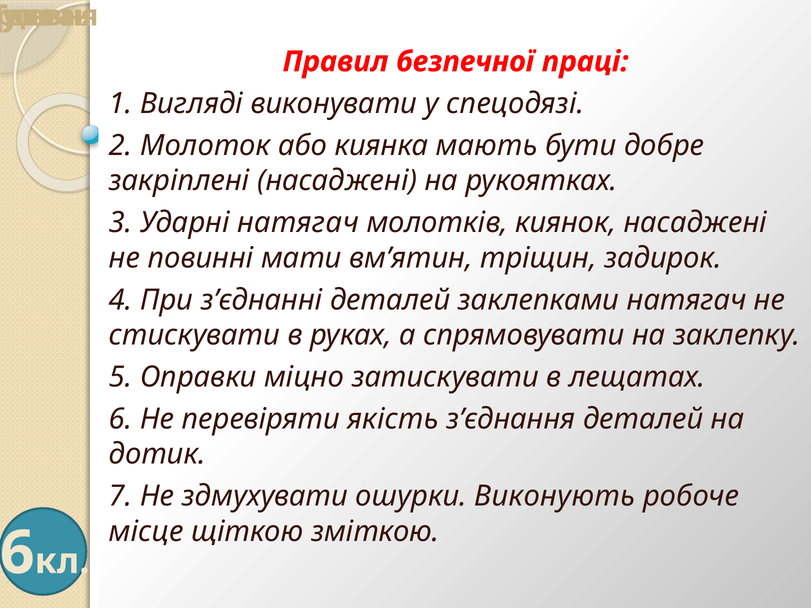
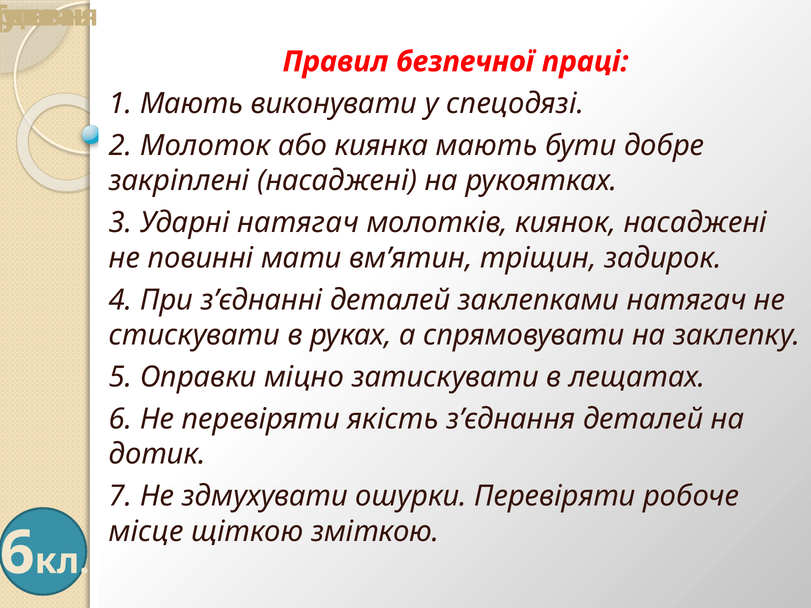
1 Вигляді: Вигляді -> Мають
ошурки Виконують: Виконують -> Перевіряти
